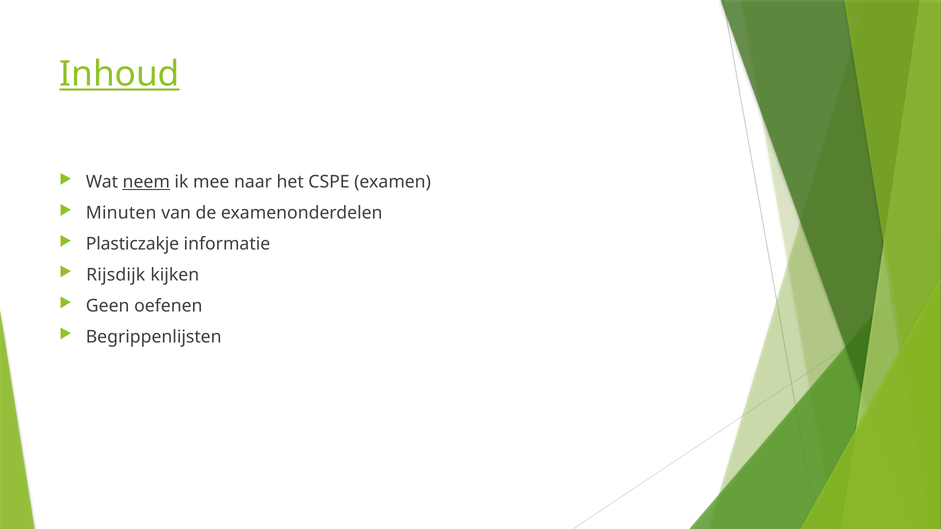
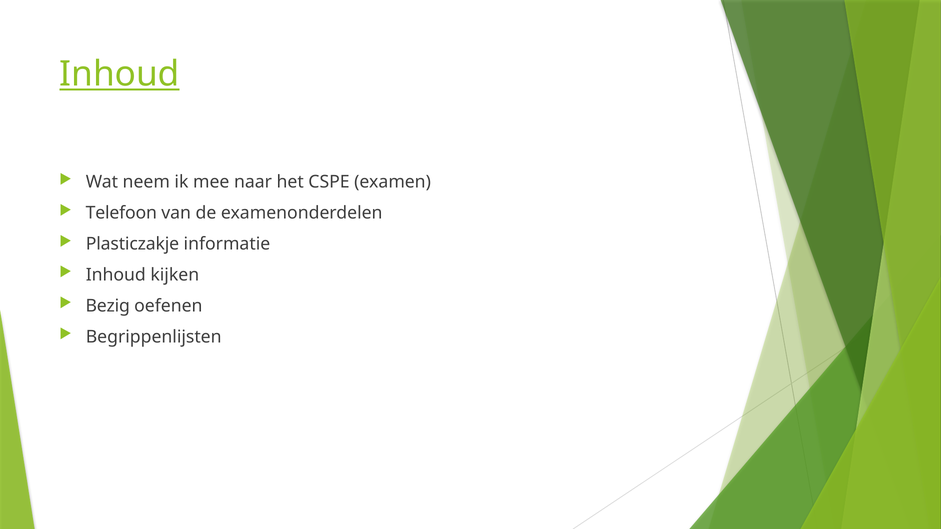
neem underline: present -> none
Minuten: Minuten -> Telefoon
Rijsdijk at (116, 275): Rijsdijk -> Inhoud
Geen: Geen -> Bezig
